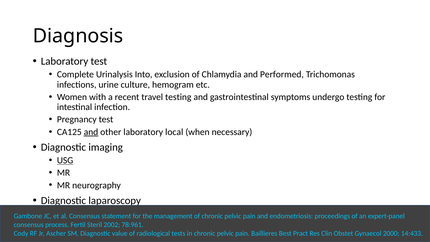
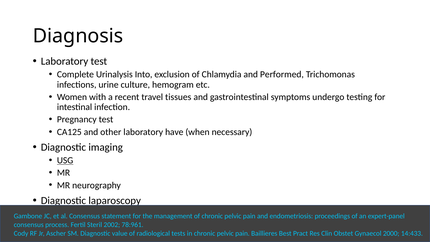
travel testing: testing -> tissues
and at (91, 132) underline: present -> none
local: local -> have
